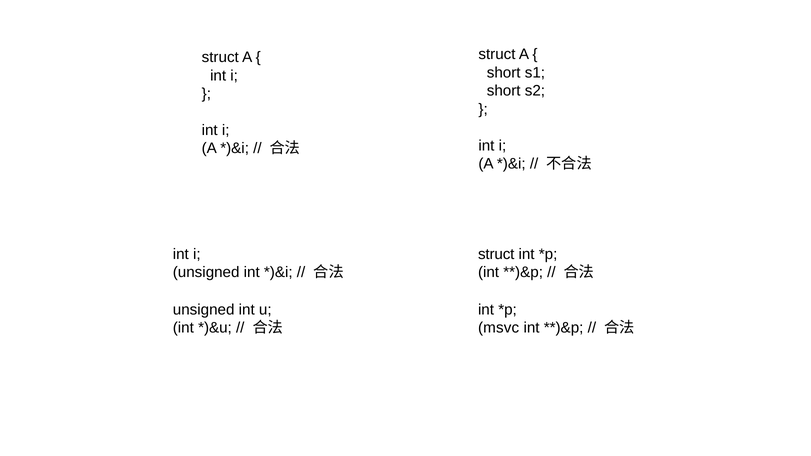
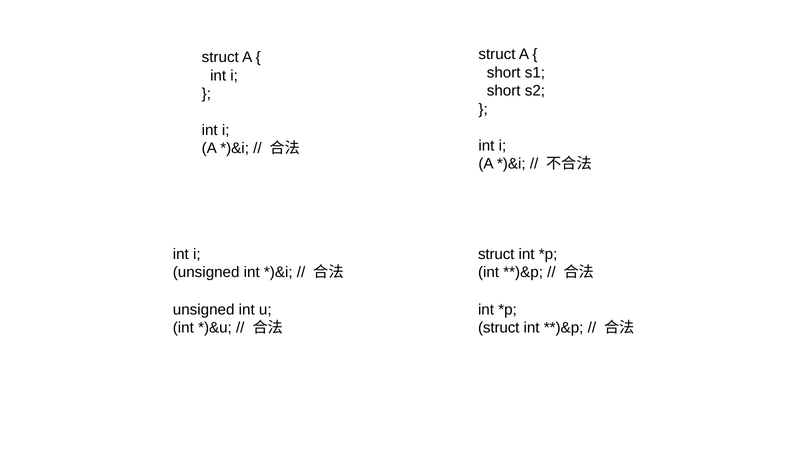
msvc at (499, 328): msvc -> struct
